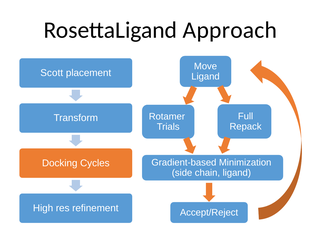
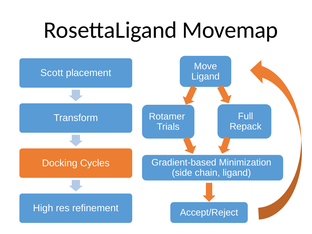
Approach: Approach -> Movemap
